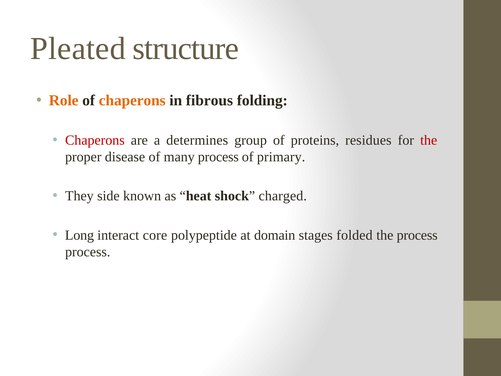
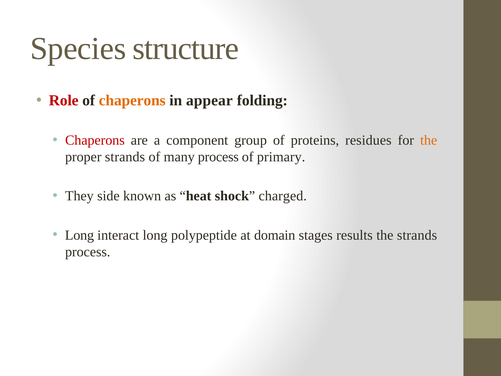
Pleated: Pleated -> Species
Role colour: orange -> red
fibrous: fibrous -> appear
determines: determines -> component
the at (429, 140) colour: red -> orange
proper disease: disease -> strands
interact core: core -> long
folded: folded -> results
the process: process -> strands
